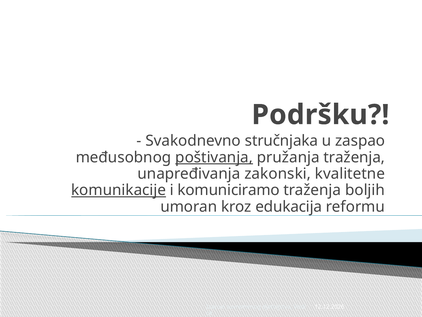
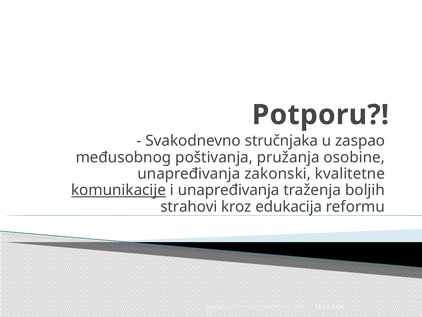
Podršku: Podršku -> Potporu
poštivanja underline: present -> none
pružanja traženja: traženja -> osobine
i komuniciramo: komuniciramo -> unapređivanja
umoran: umoran -> strahovi
